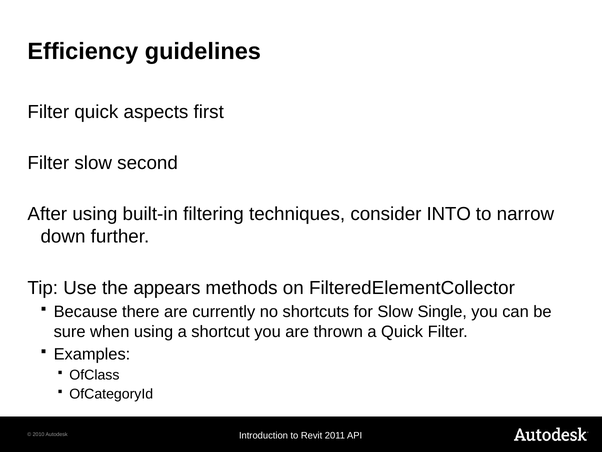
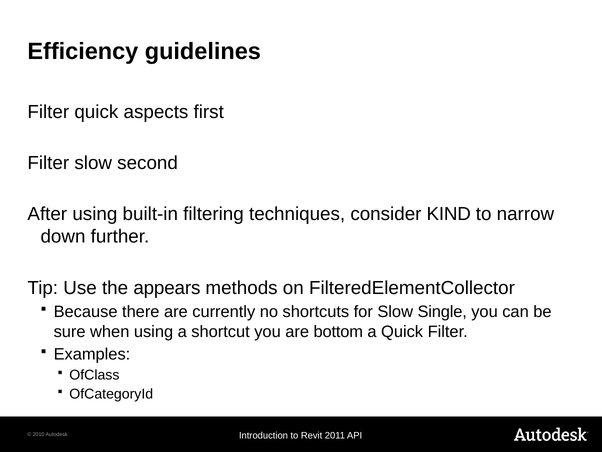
INTO: INTO -> KIND
thrown: thrown -> bottom
